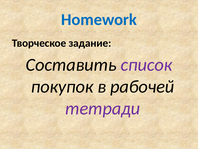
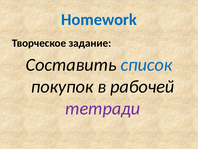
список colour: purple -> blue
